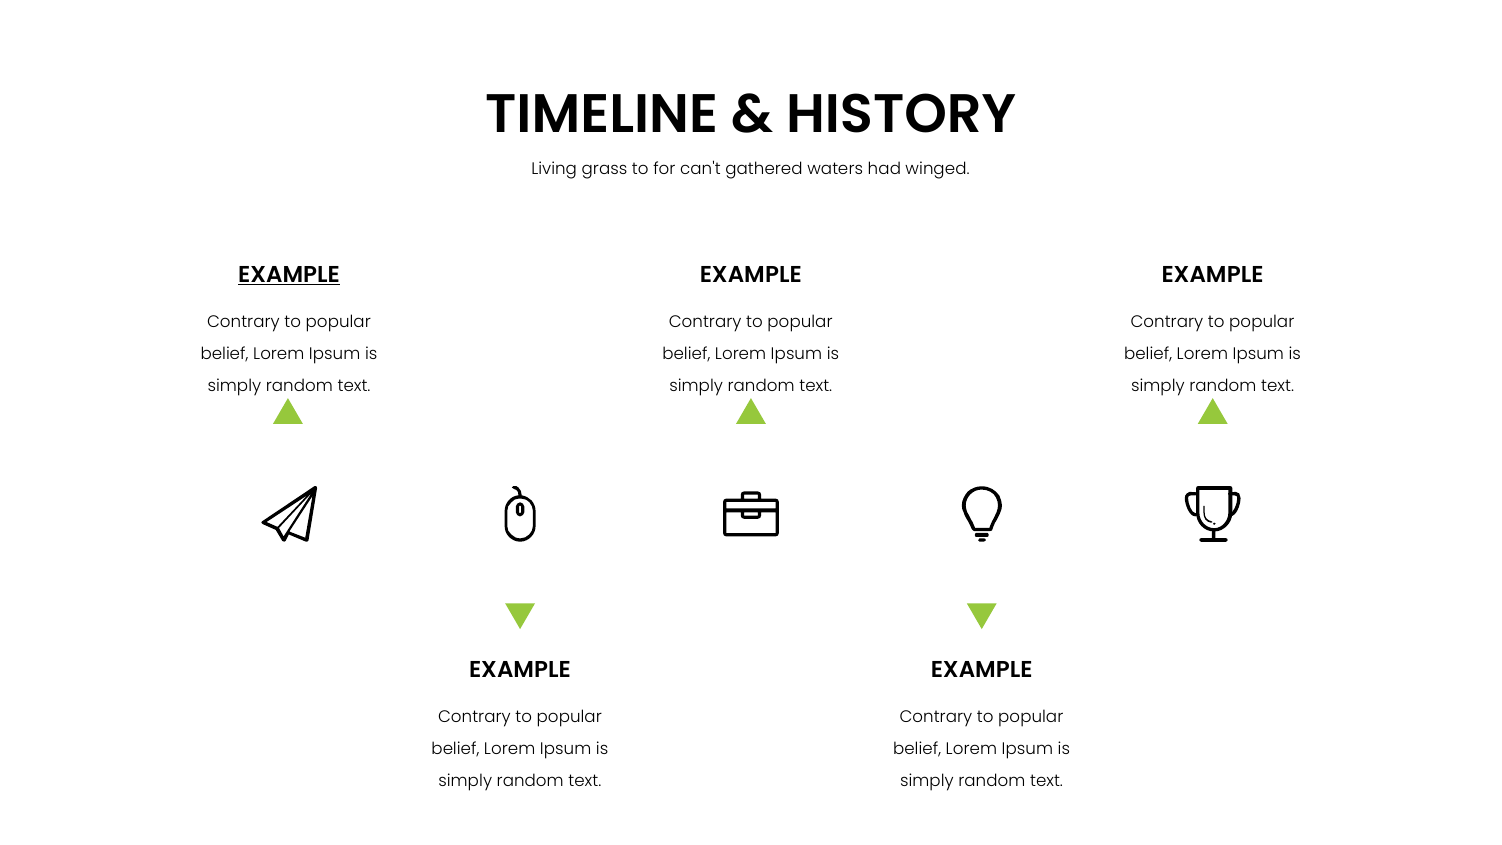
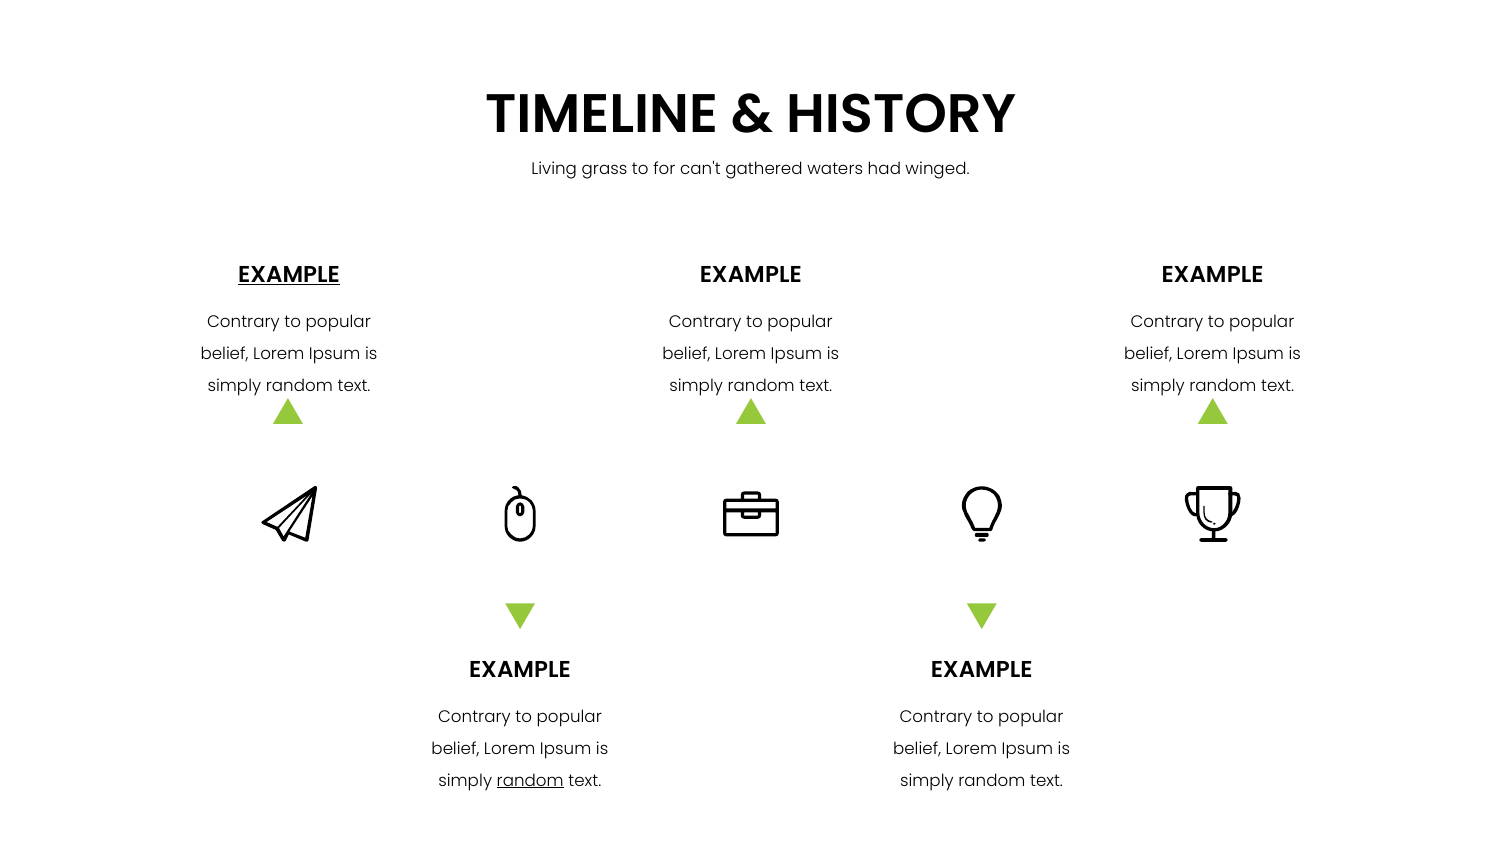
random at (530, 781) underline: none -> present
